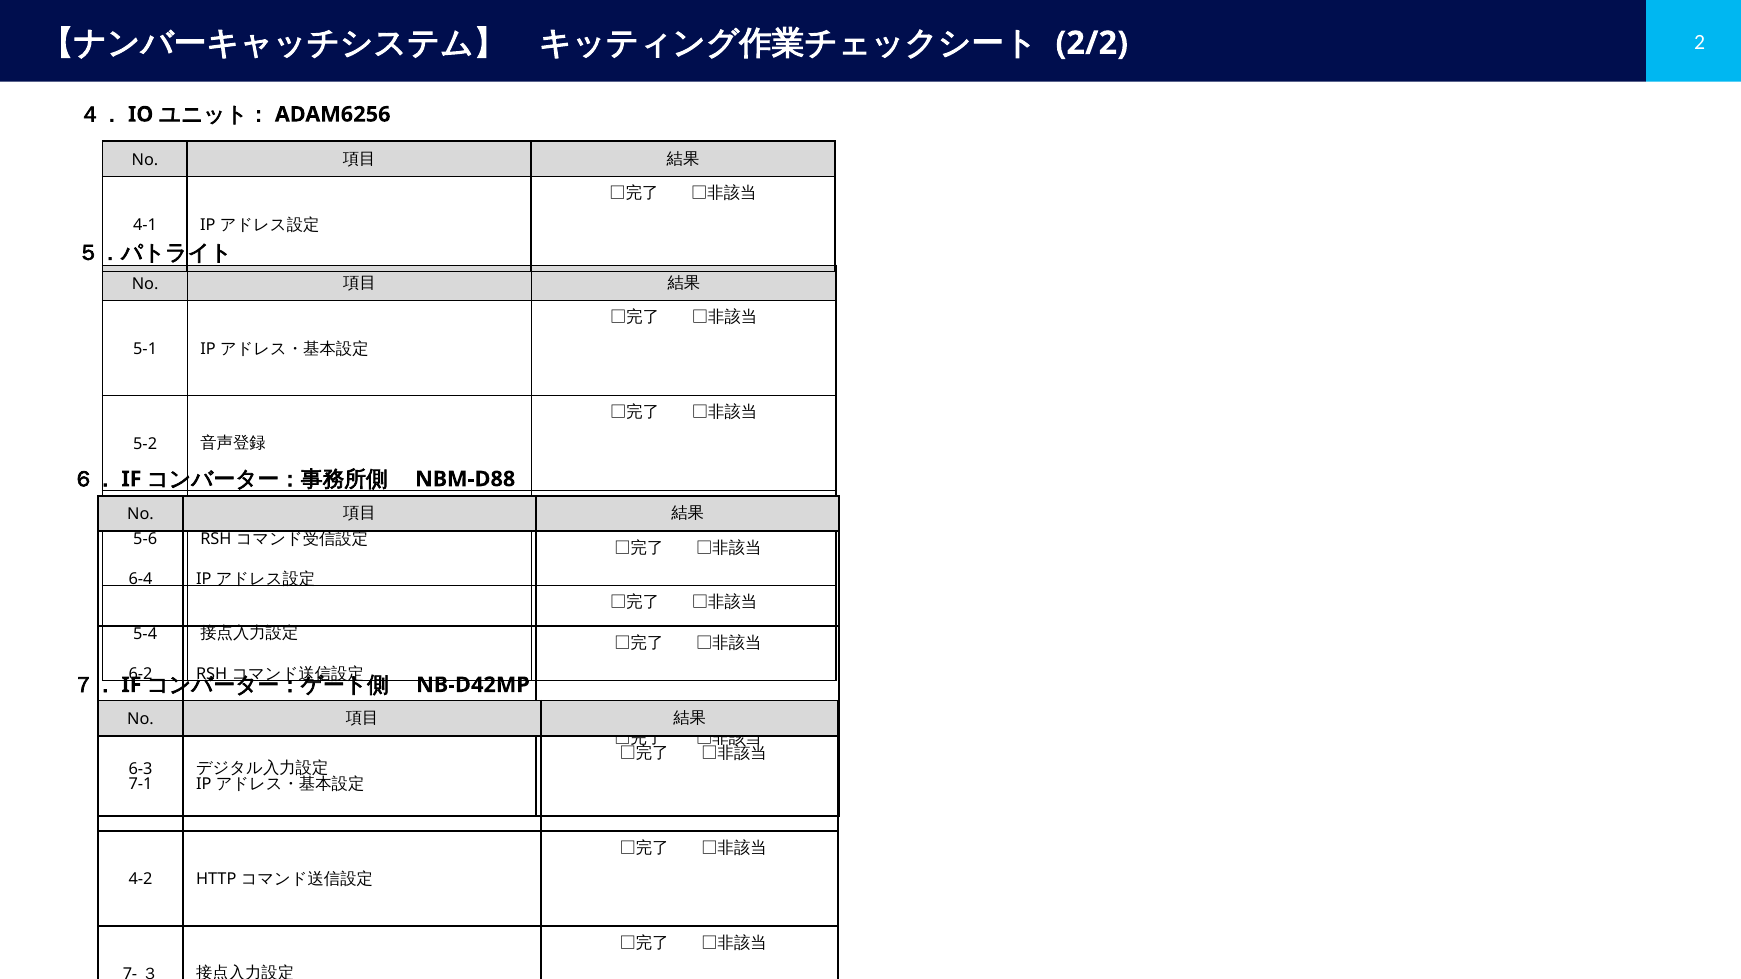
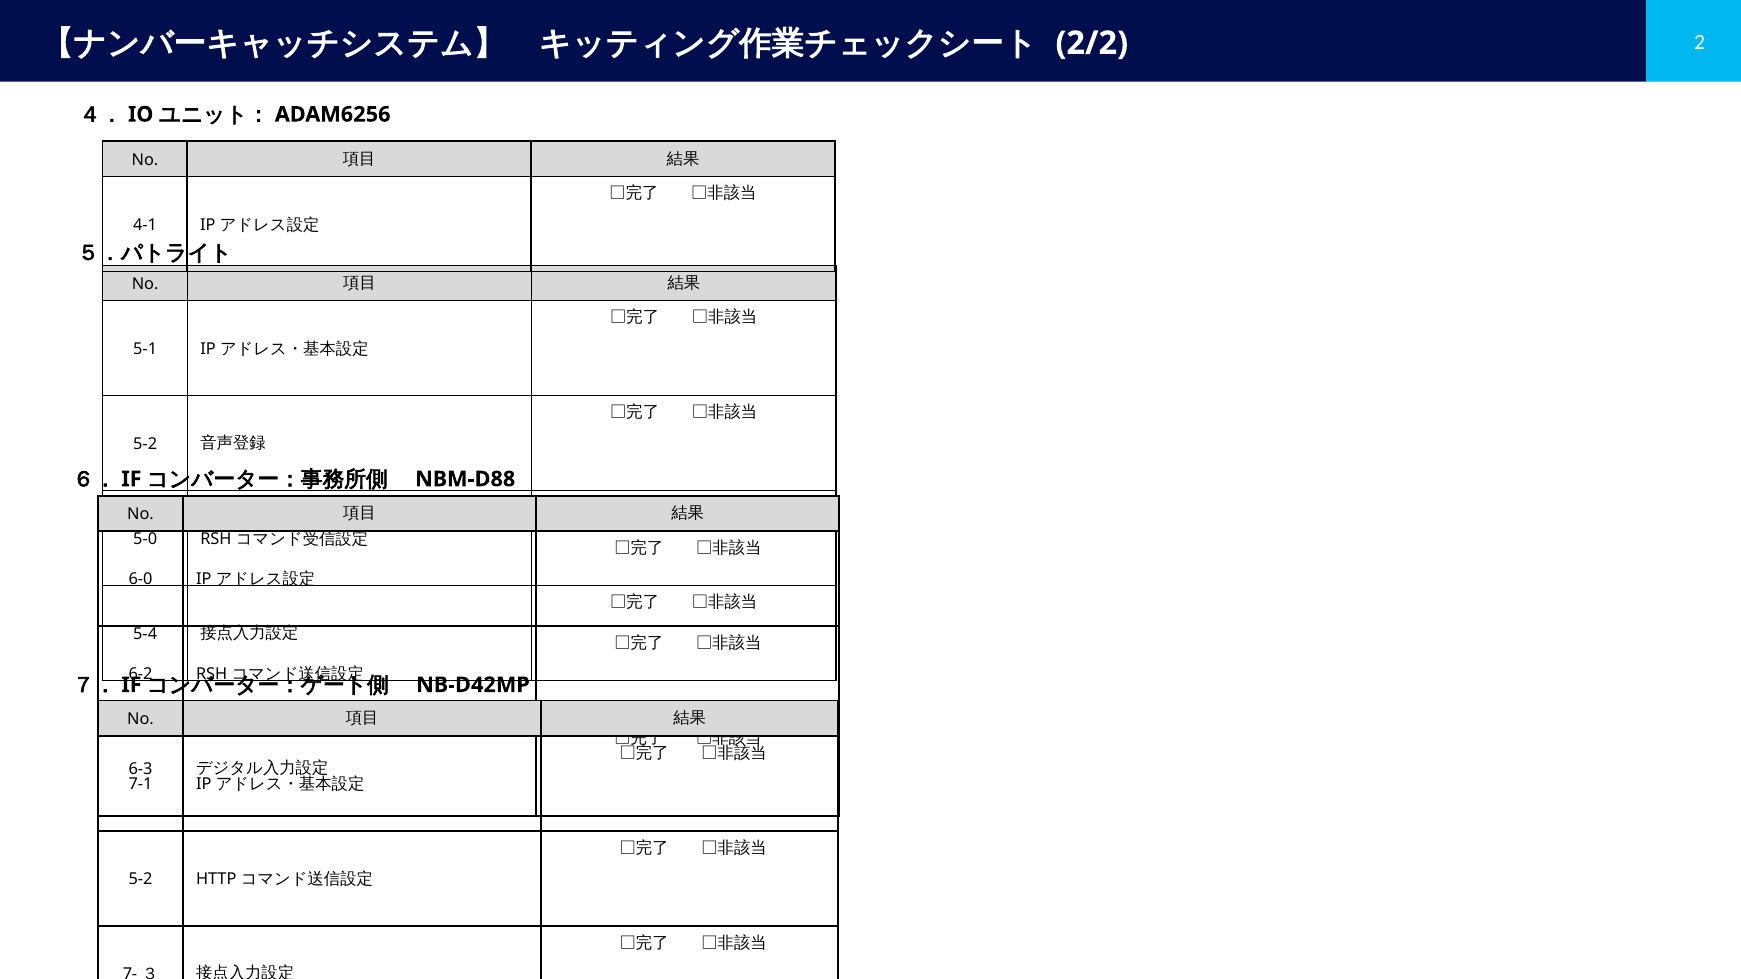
5-6: 5-6 -> 5-0
6-4: 6-4 -> 6-0
4-2 at (141, 880): 4-2 -> 5-2
